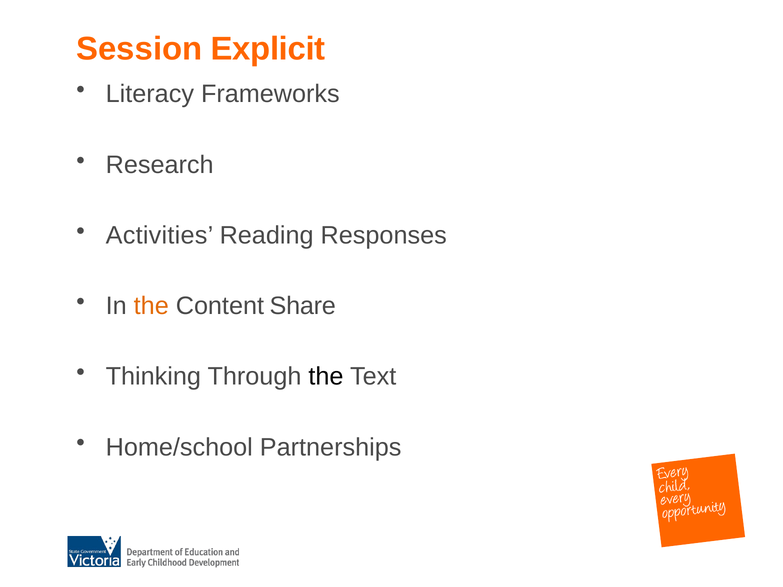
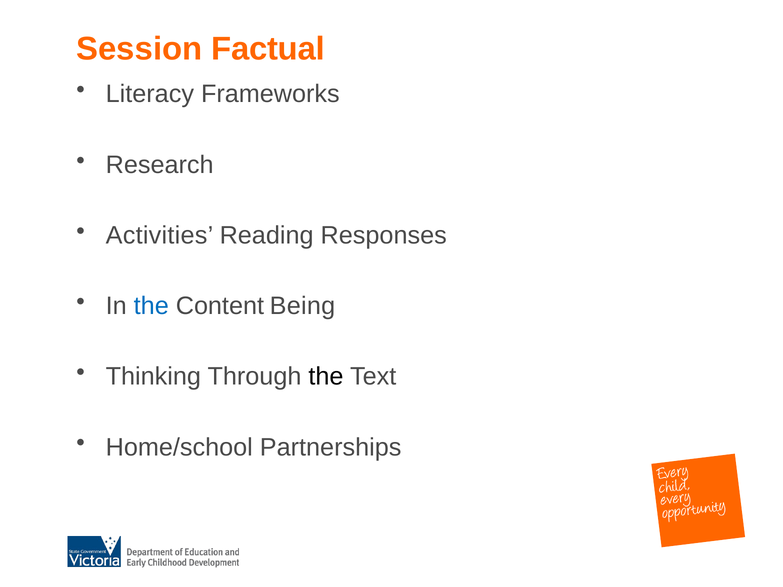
Explicit: Explicit -> Factual
the at (151, 306) colour: orange -> blue
Share: Share -> Being
